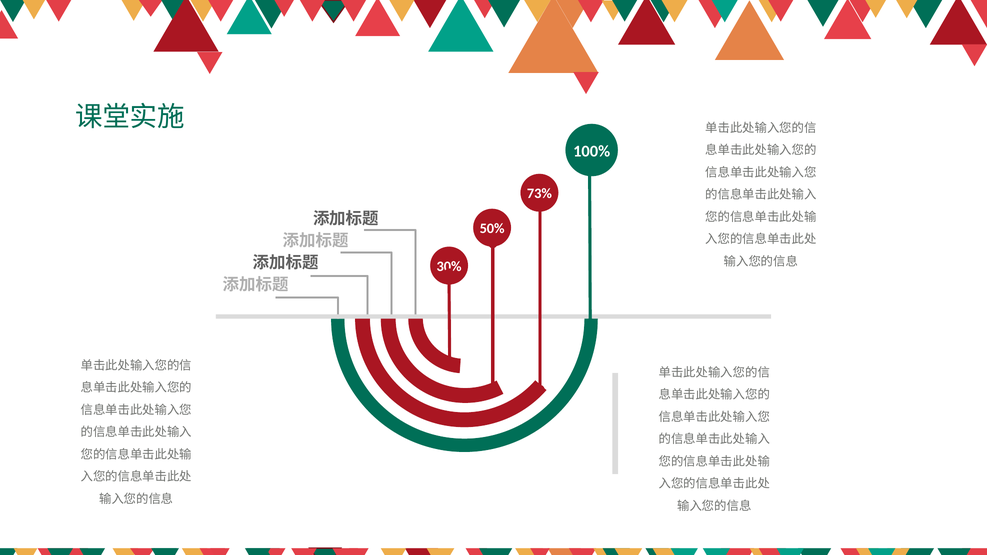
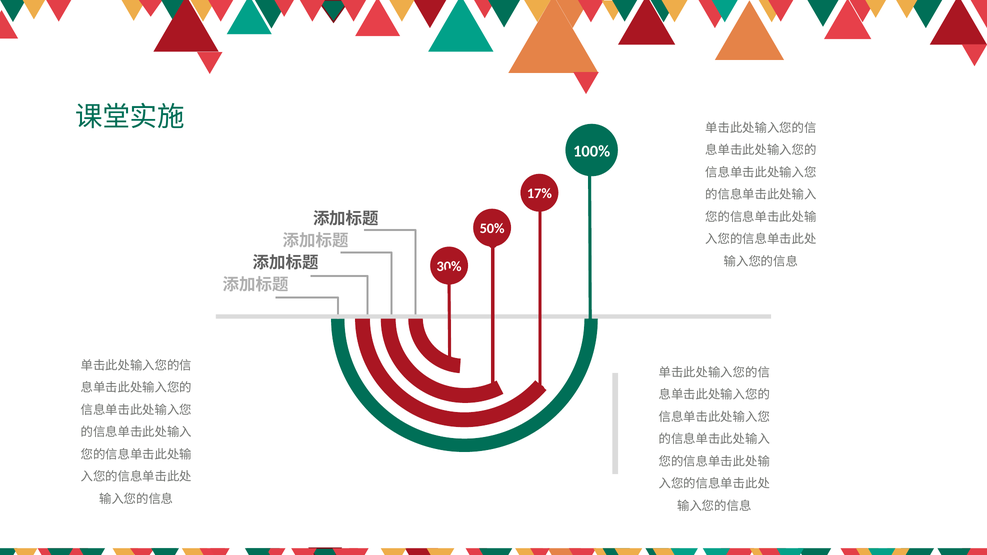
73%: 73% -> 17%
